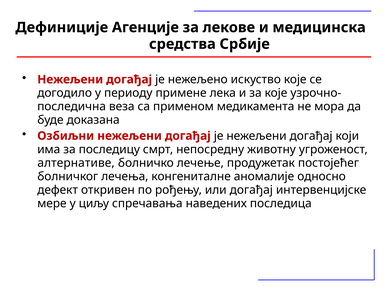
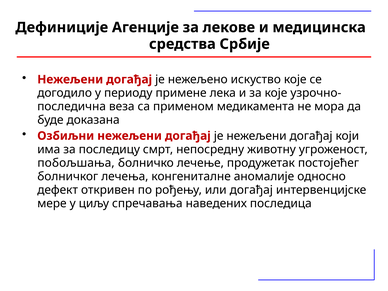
алтернативе: алтернативе -> побољшања
